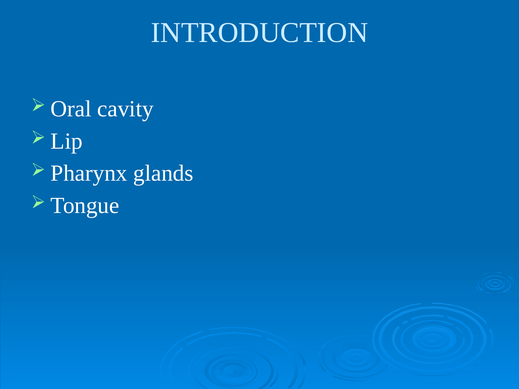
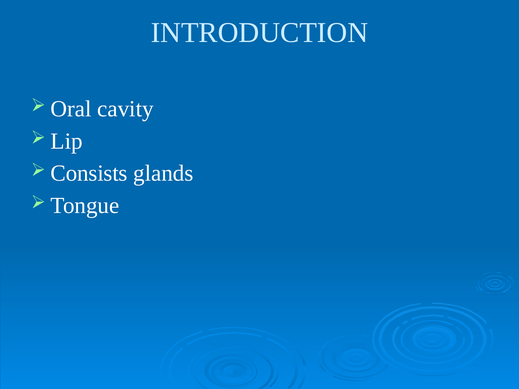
Pharynx: Pharynx -> Consists
